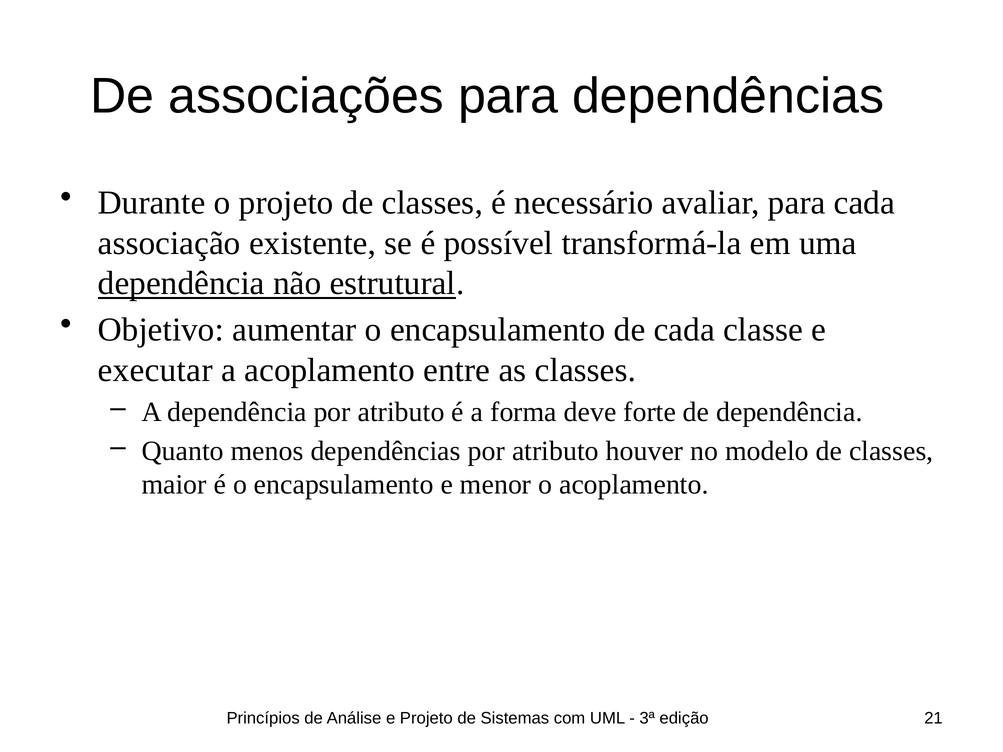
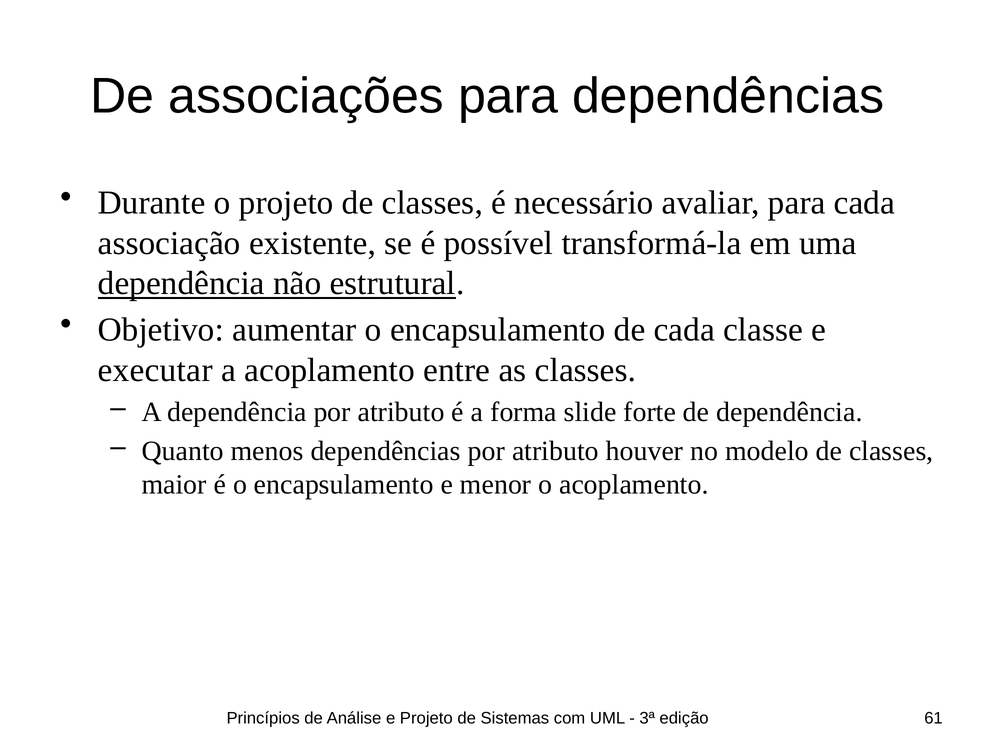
deve: deve -> slide
21: 21 -> 61
